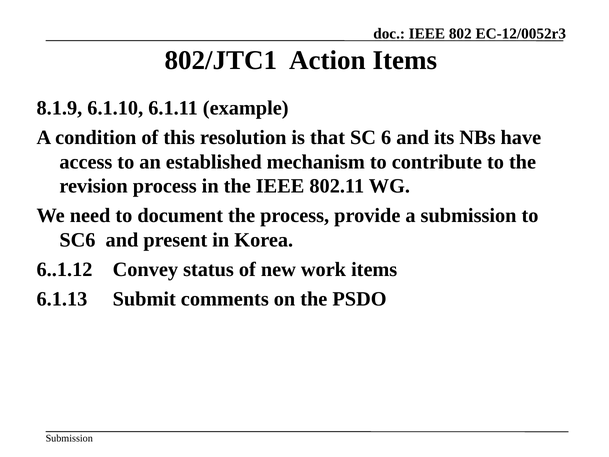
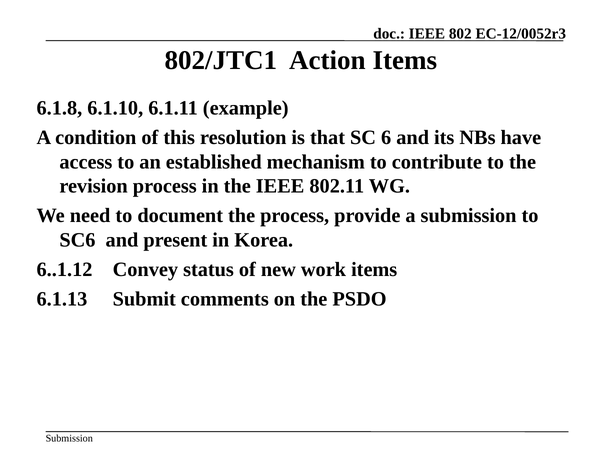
8.1.9: 8.1.9 -> 6.1.8
